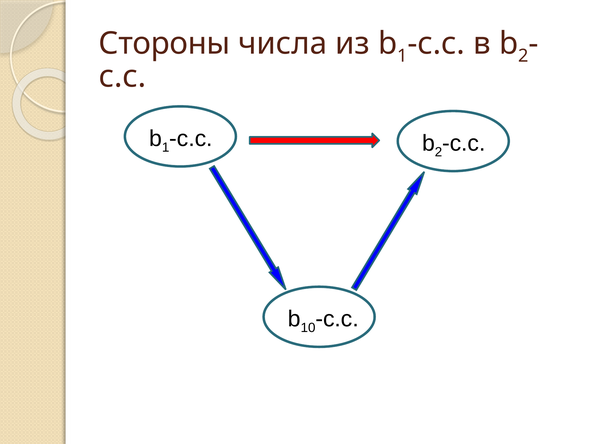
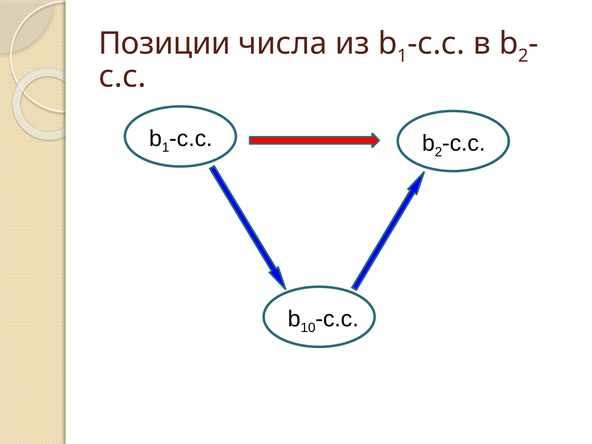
Стороны: Стороны -> Позиции
